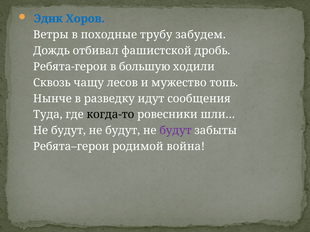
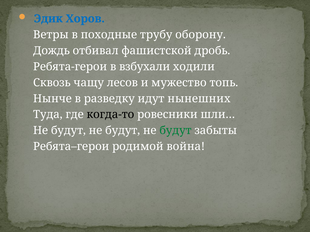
забудем: забудем -> оборону
большую: большую -> взбухали
сообщения: сообщения -> нынешних
будут at (175, 131) colour: purple -> green
